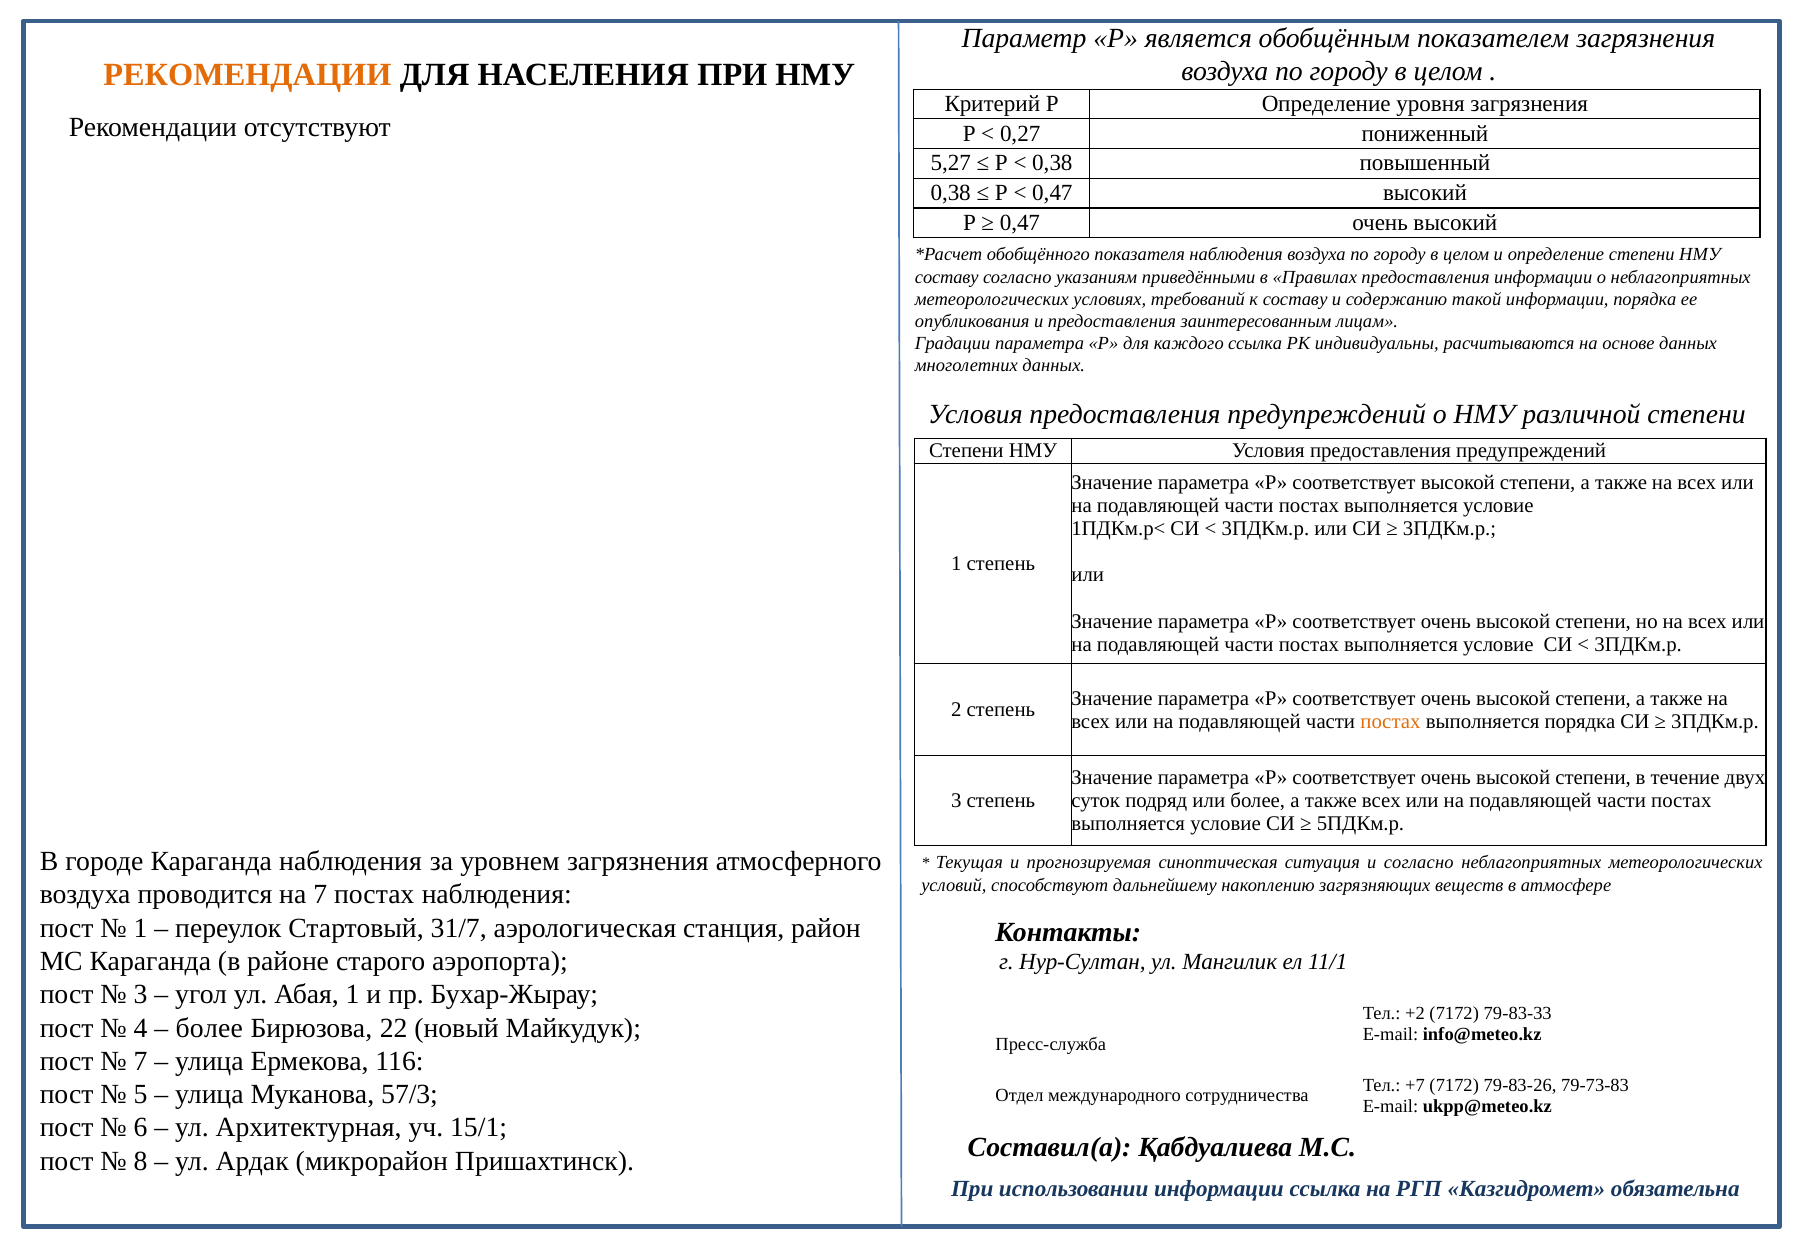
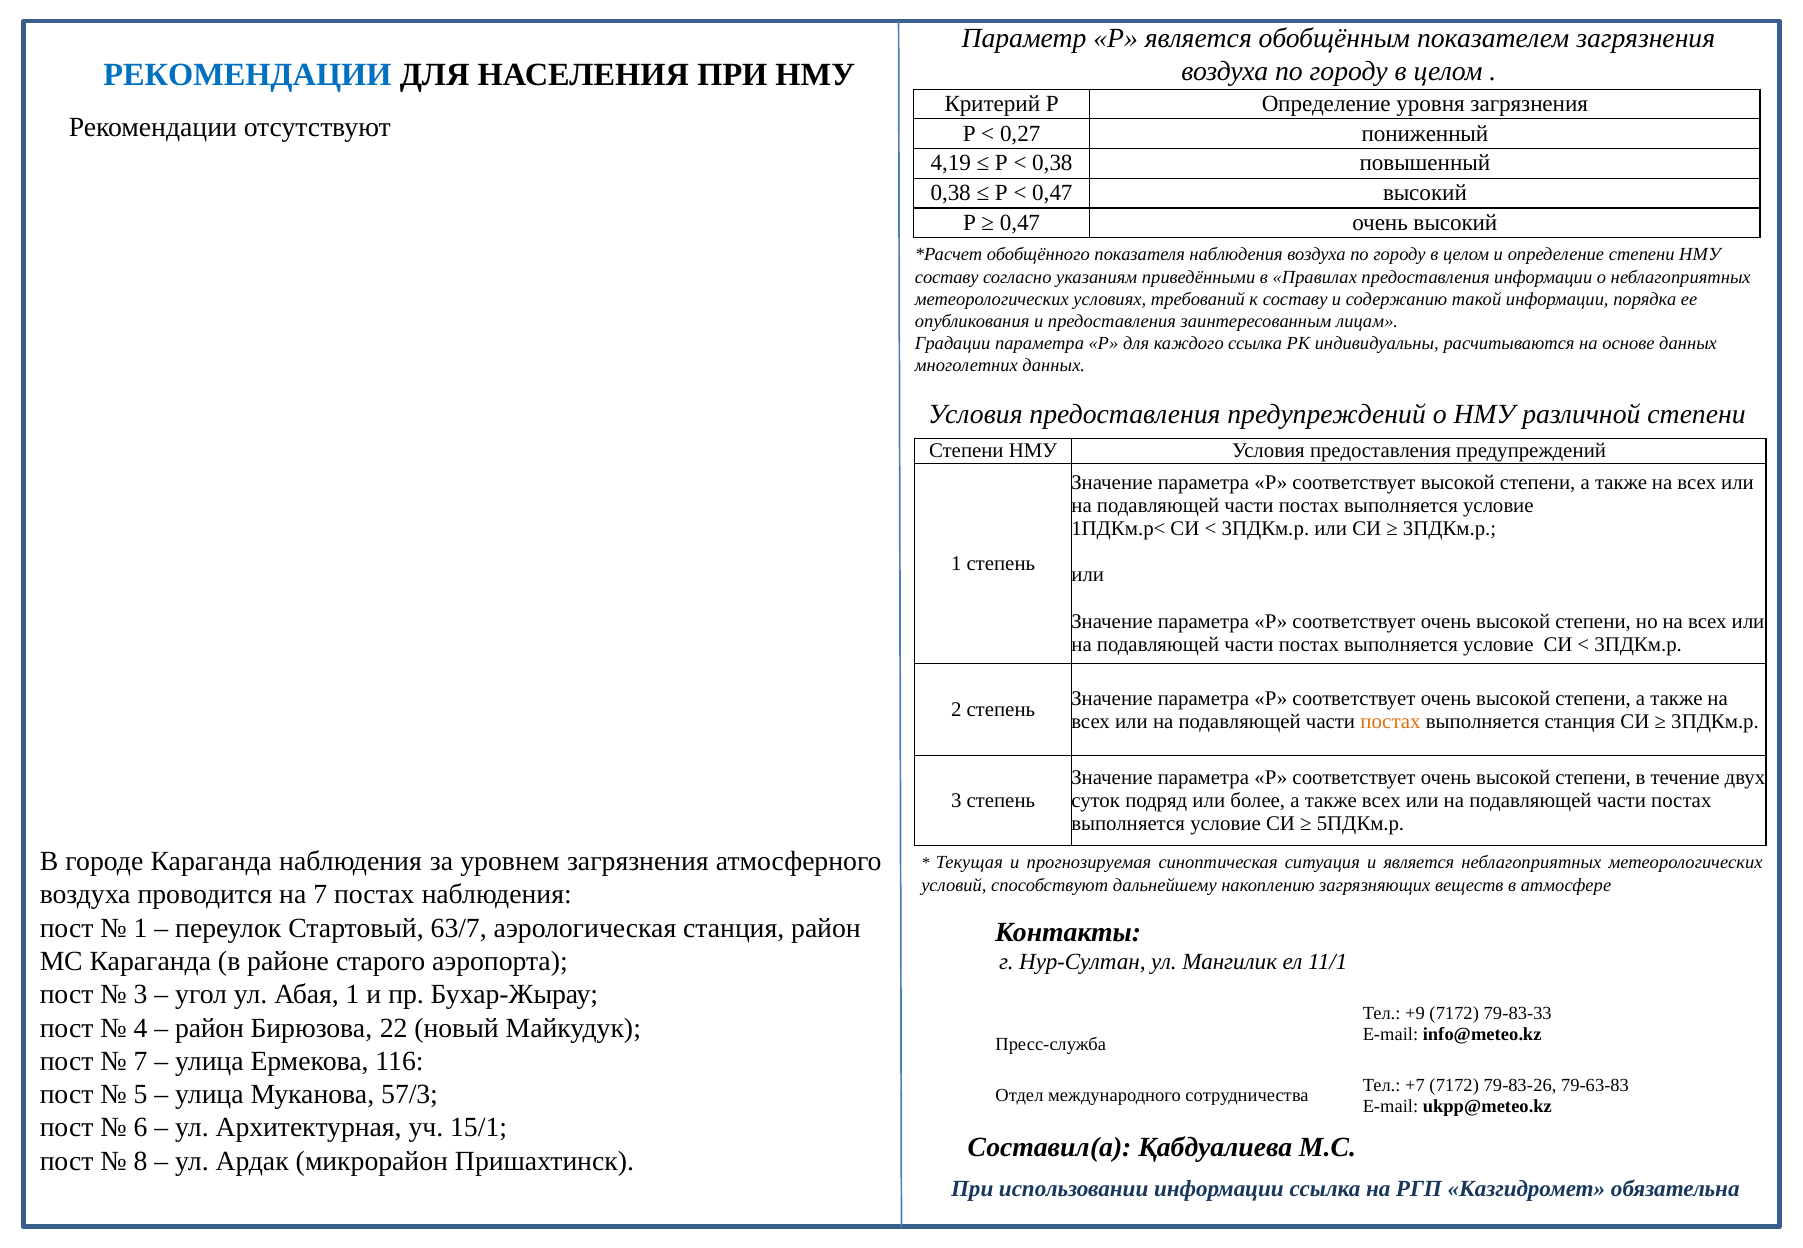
РЕКОМЕНДАЦИИ at (247, 75) colour: orange -> blue
5,27: 5,27 -> 4,19
выполняется порядка: порядка -> станция
и согласно: согласно -> является
31/7: 31/7 -> 63/7
+2: +2 -> +9
более at (209, 1028): более -> район
79-73-83: 79-73-83 -> 79-63-83
